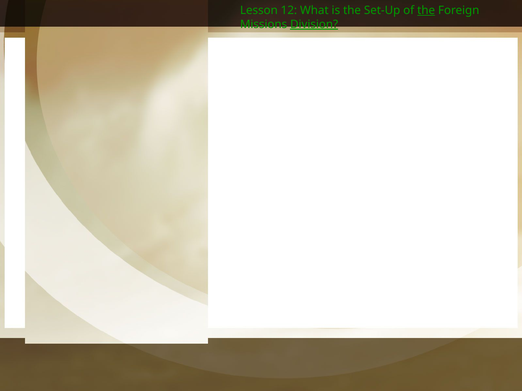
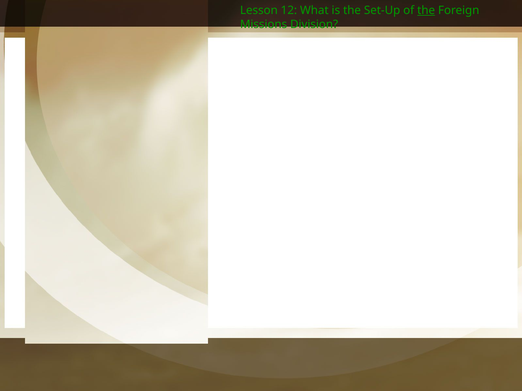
Division underline: present -> none
